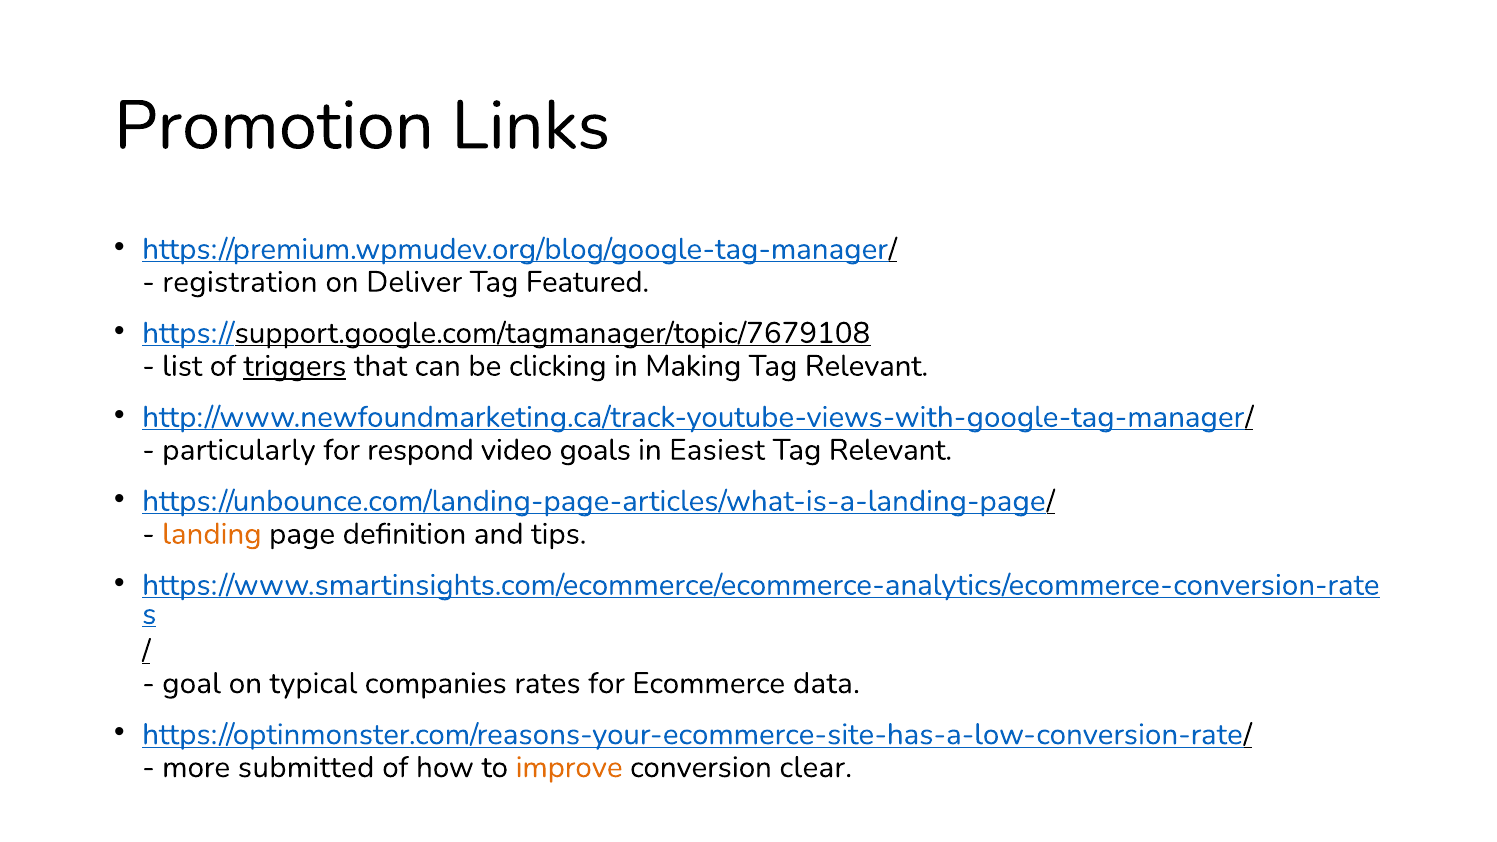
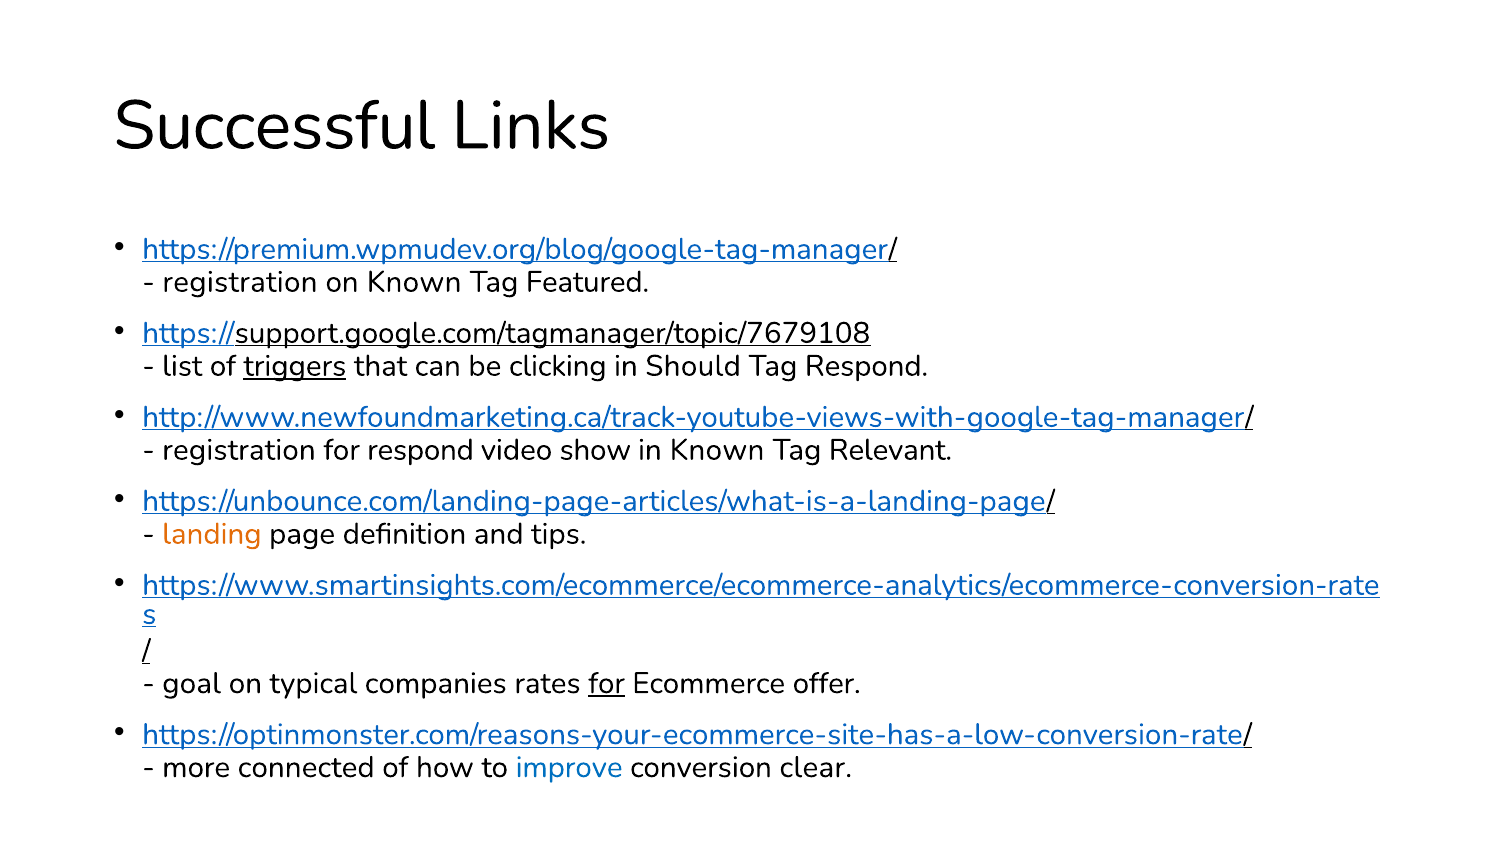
Promotion: Promotion -> Successful
on Deliver: Deliver -> Known
Making: Making -> Should
Relevant at (867, 366): Relevant -> Respond
particularly at (239, 450): particularly -> registration
goals: goals -> show
in Easiest: Easiest -> Known
for at (607, 683) underline: none -> present
data: data -> offer
submitted: submitted -> connected
improve colour: orange -> blue
